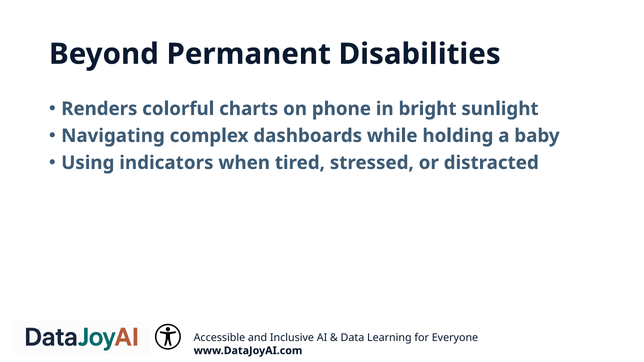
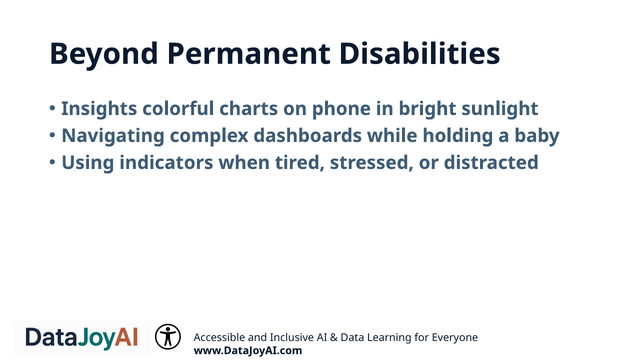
Renders: Renders -> Insights
